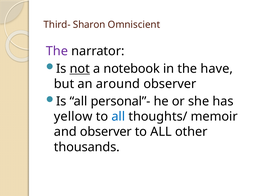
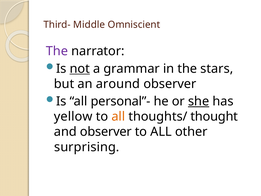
Sharon: Sharon -> Middle
notebook: notebook -> grammar
have: have -> stars
she underline: none -> present
all at (118, 116) colour: blue -> orange
memoir: memoir -> thought
thousands: thousands -> surprising
